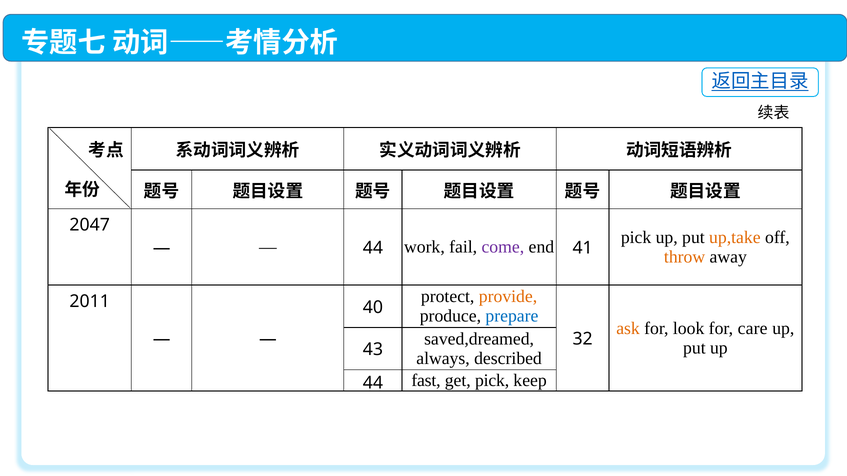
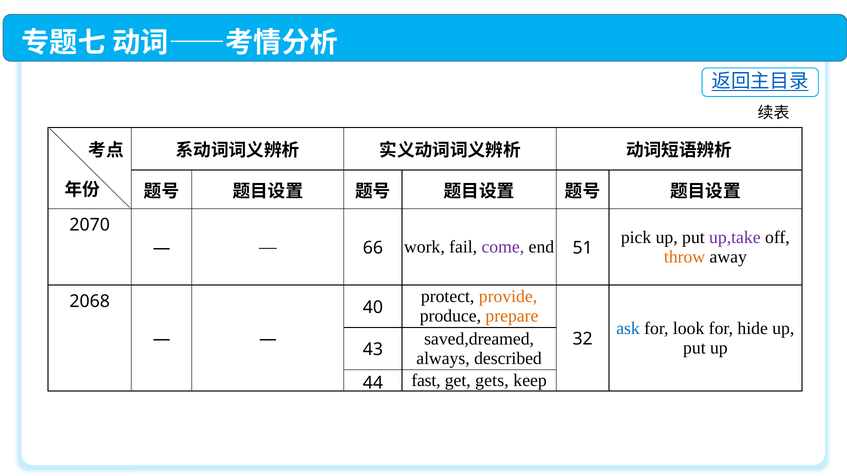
2047: 2047 -> 2070
up,take colour: orange -> purple
44 at (373, 248): 44 -> 66
41: 41 -> 51
2011: 2011 -> 2068
prepare colour: blue -> orange
ask colour: orange -> blue
care: care -> hide
get pick: pick -> gets
